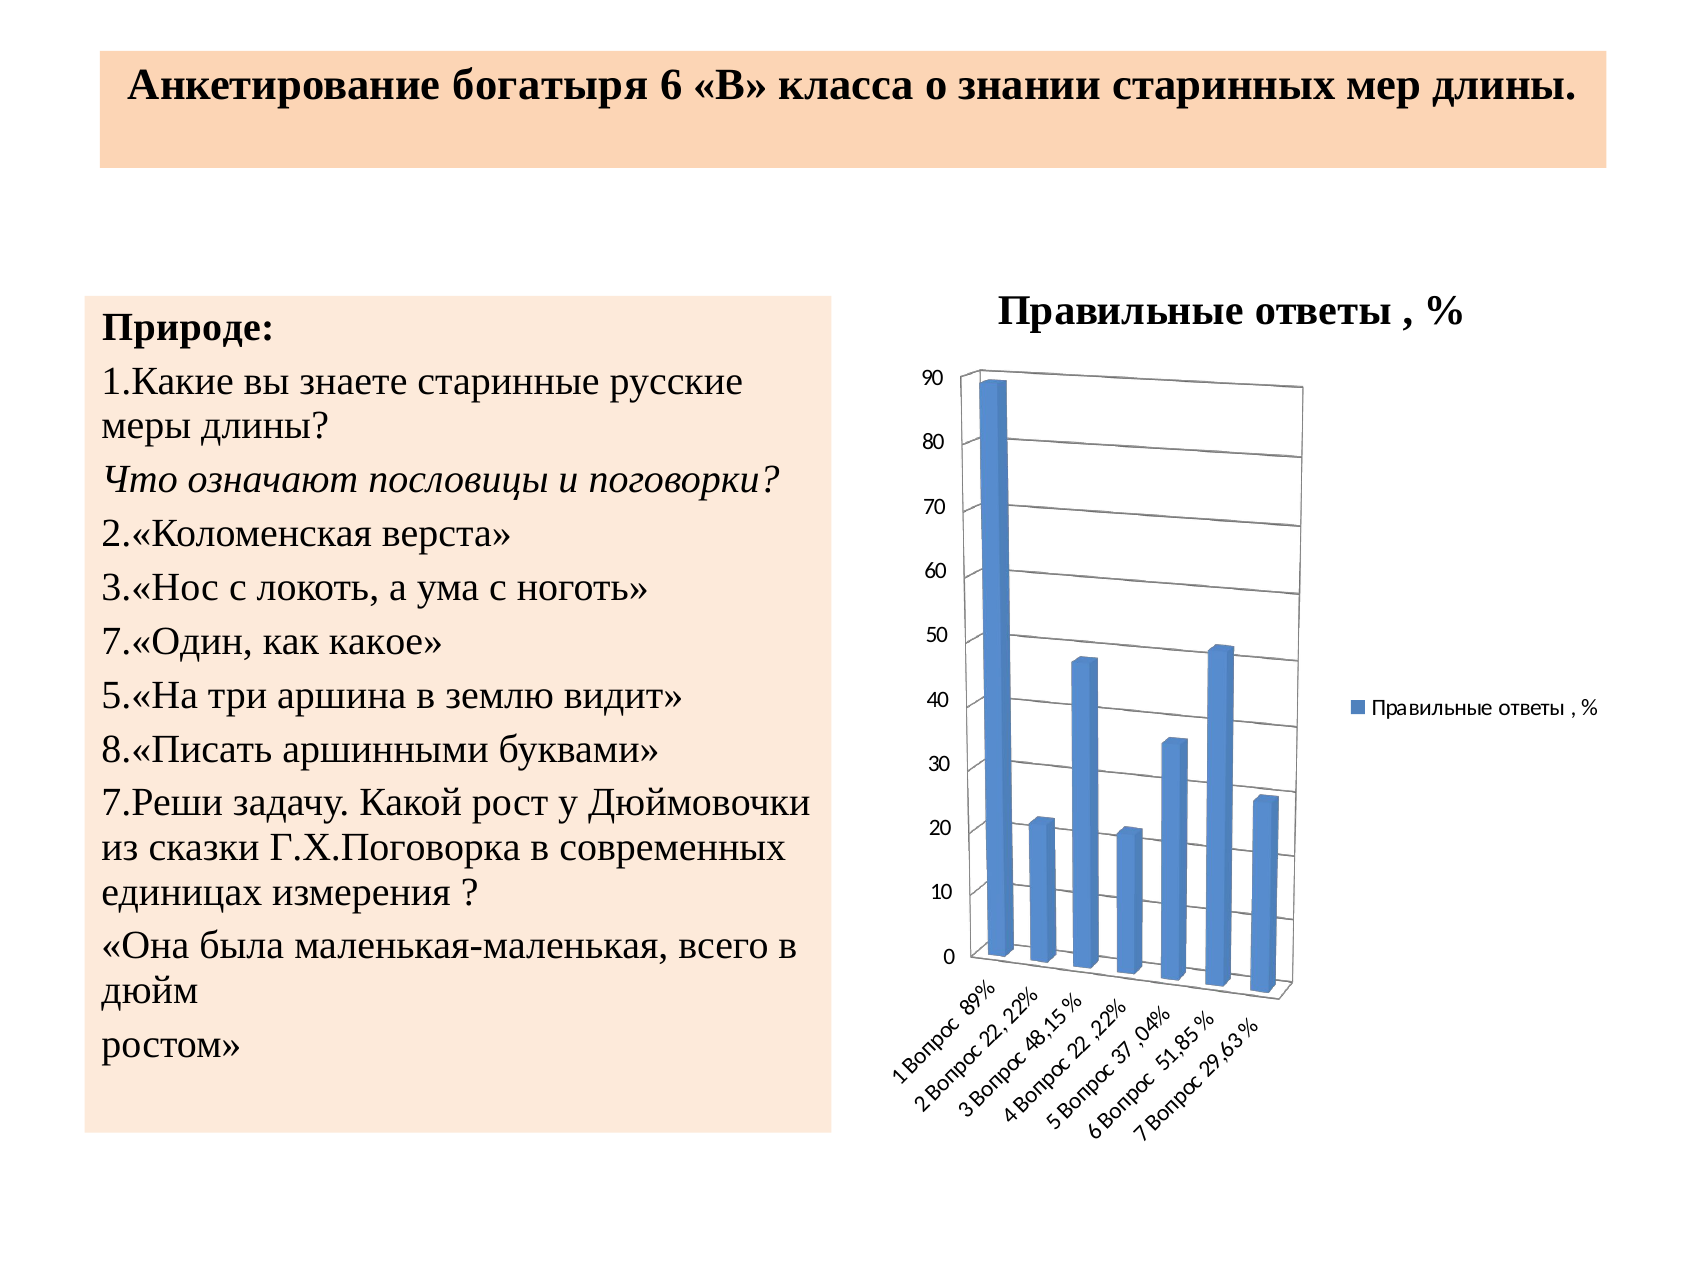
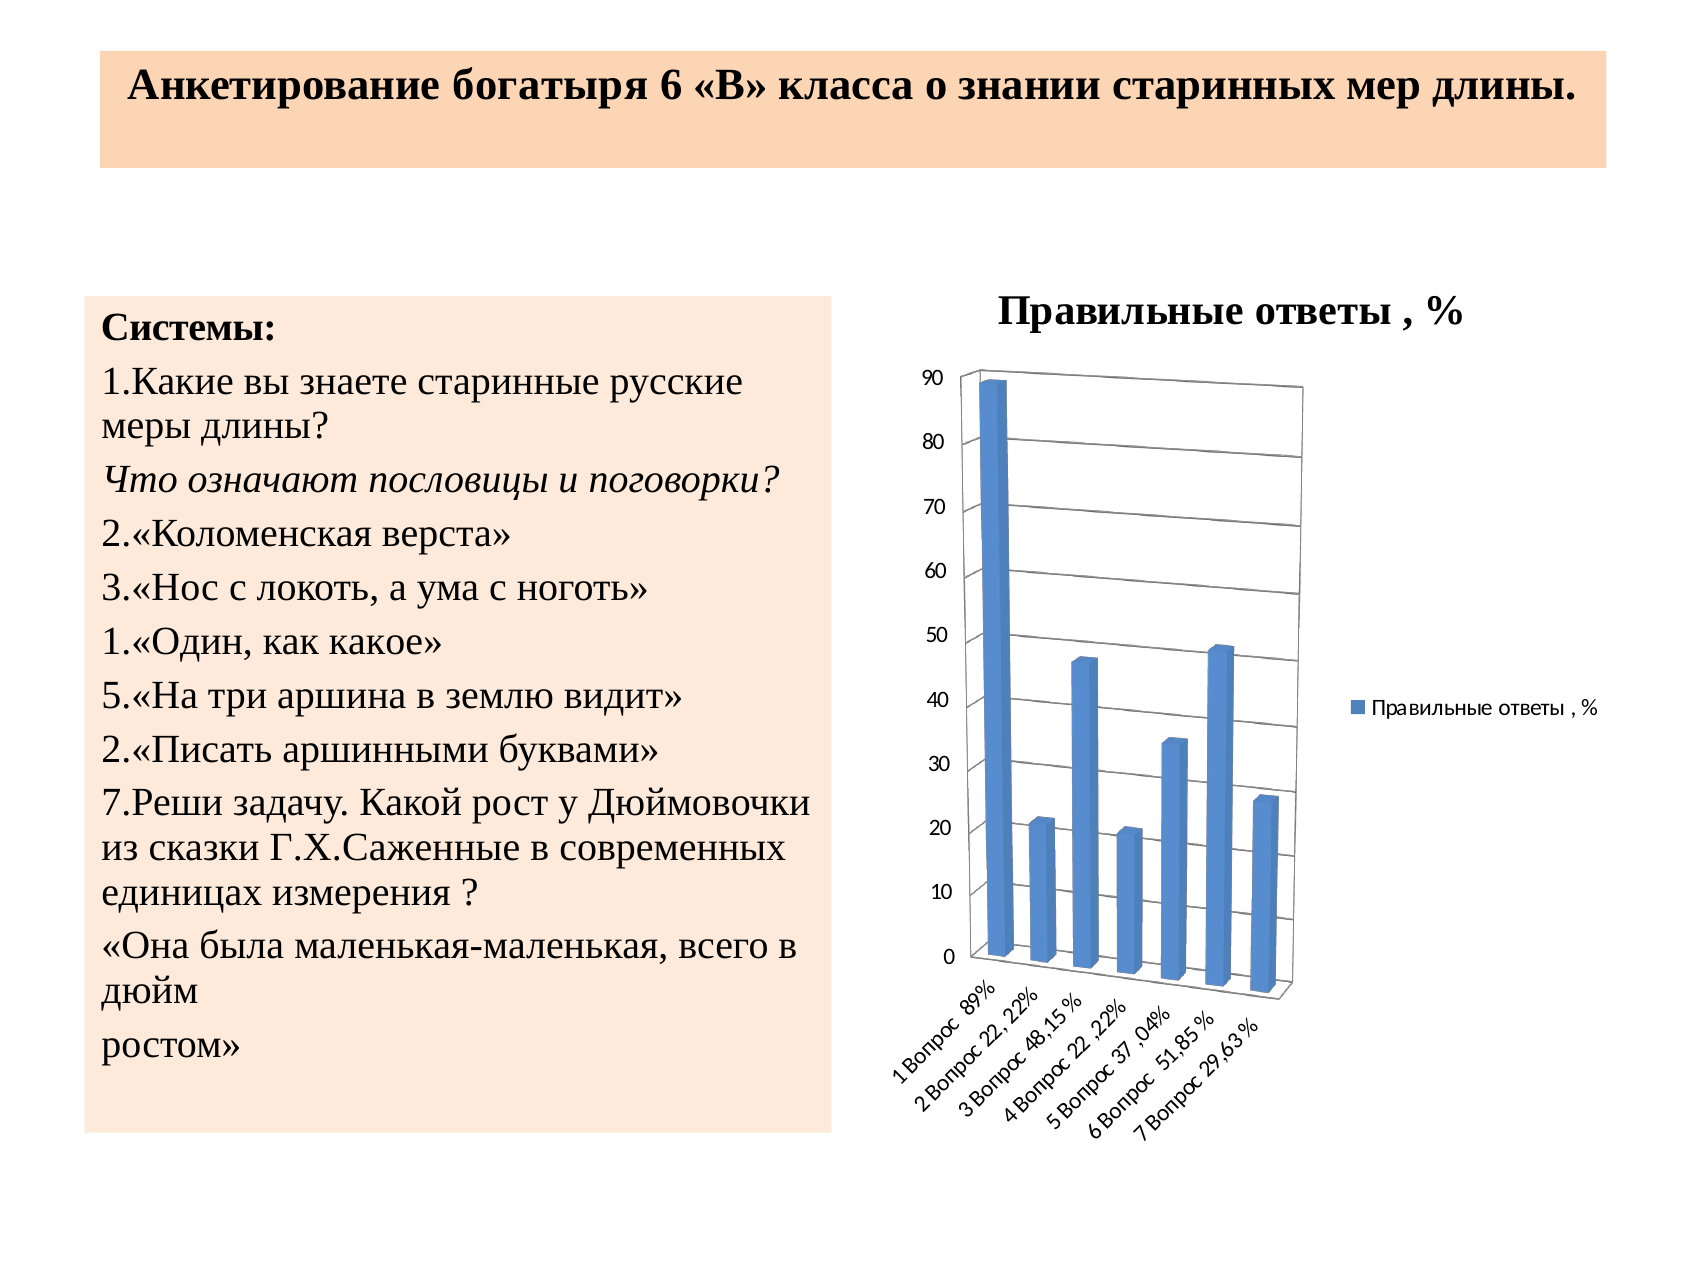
Природе: Природе -> Системы
7.«Один: 7.«Один -> 1.«Один
8.«Писать: 8.«Писать -> 2.«Писать
Г.Х.Поговорка: Г.Х.Поговорка -> Г.Х.Саженные
